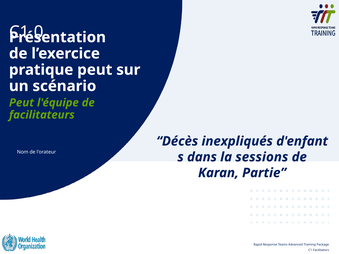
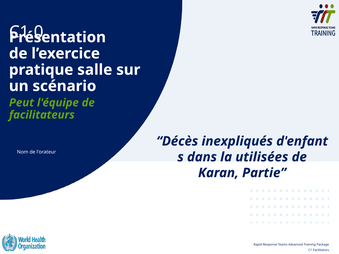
pratique peut: peut -> salle
sessions: sessions -> utilisées
